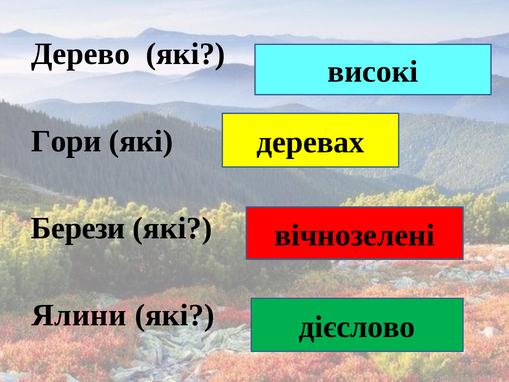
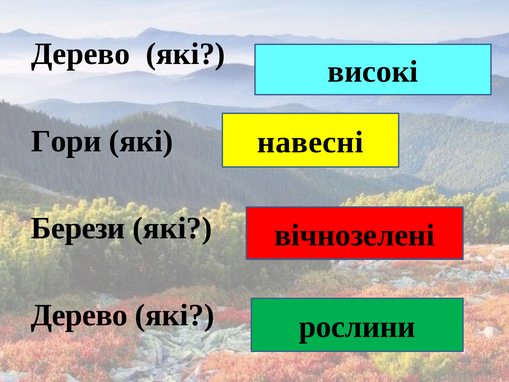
деревах: деревах -> навесні
Ялини at (79, 315): Ялини -> Дерево
дієслово: дієслово -> рослини
